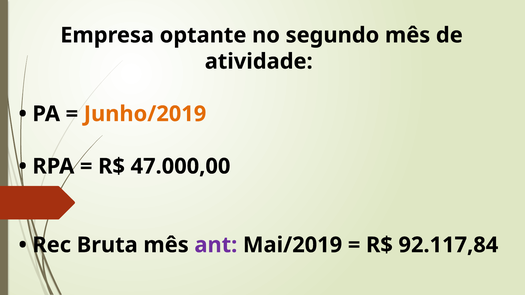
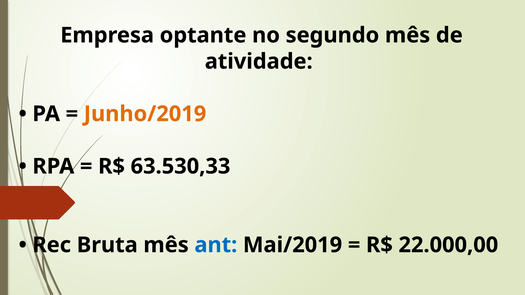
47.000,00: 47.000,00 -> 63.530,33
ant colour: purple -> blue
92.117,84: 92.117,84 -> 22.000,00
